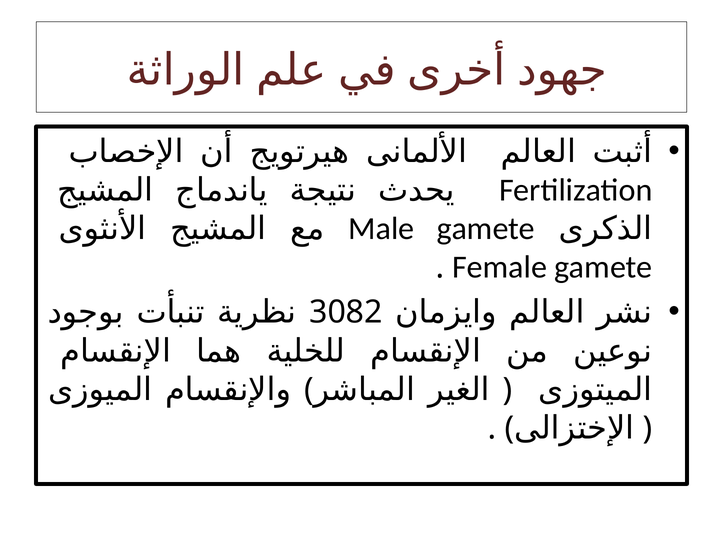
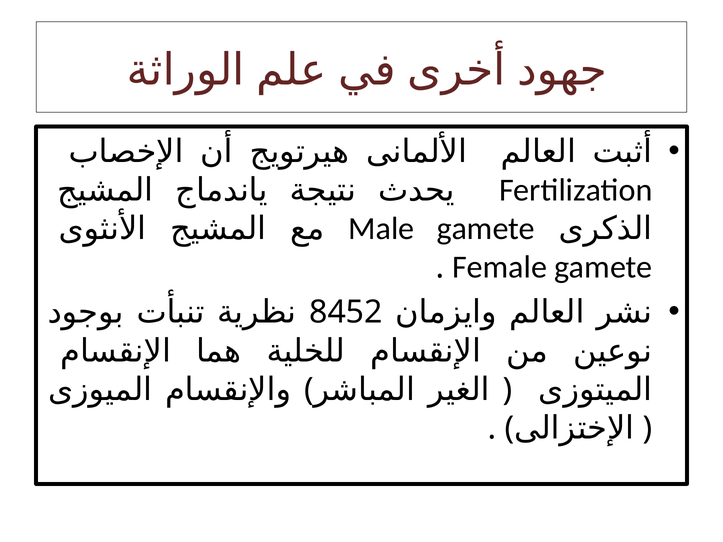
3082: 3082 -> 8452
